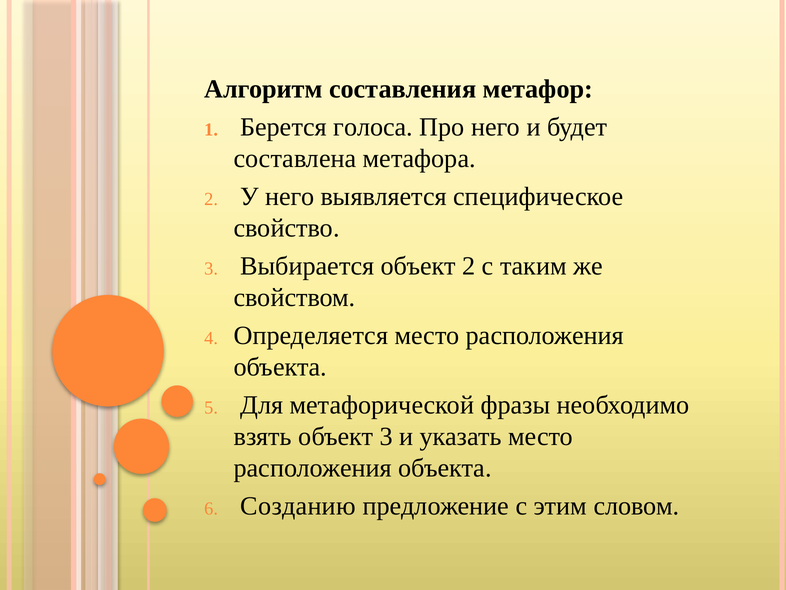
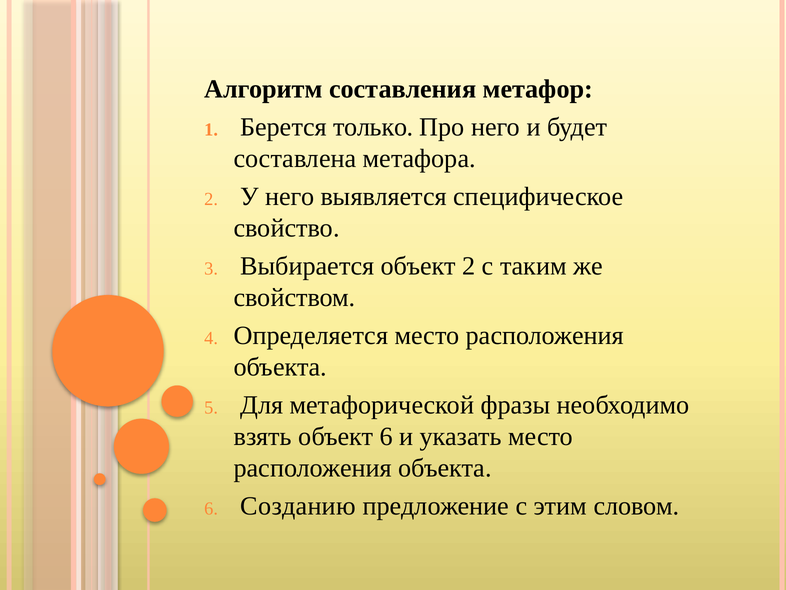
голоса: голоса -> только
объект 3: 3 -> 6
